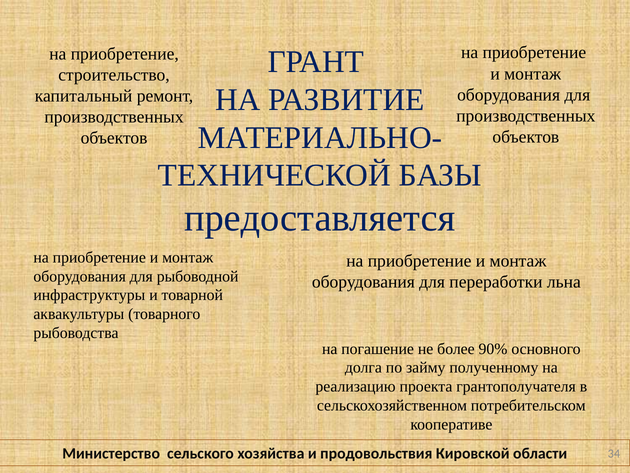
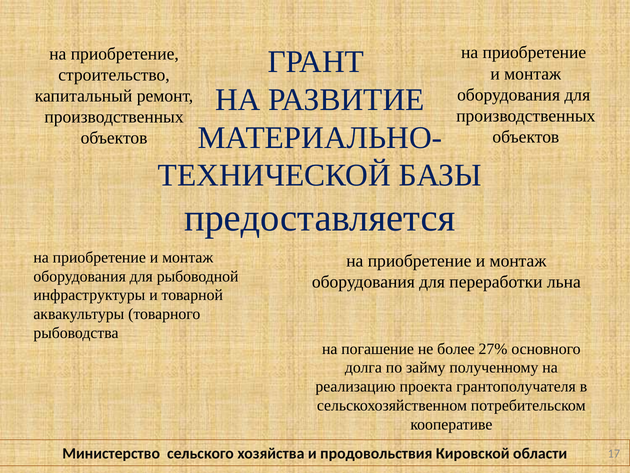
90%: 90% -> 27%
34: 34 -> 17
